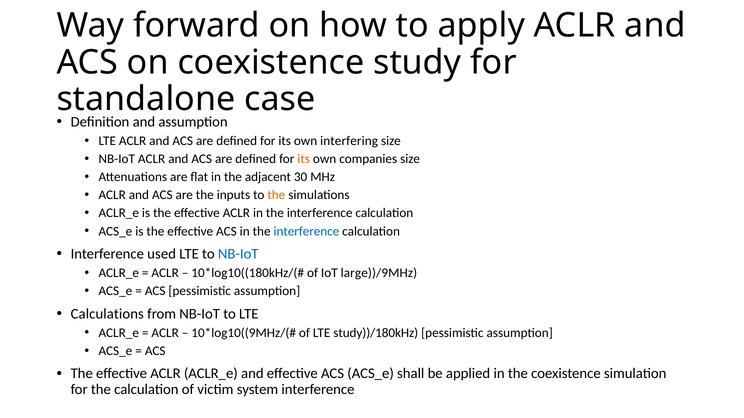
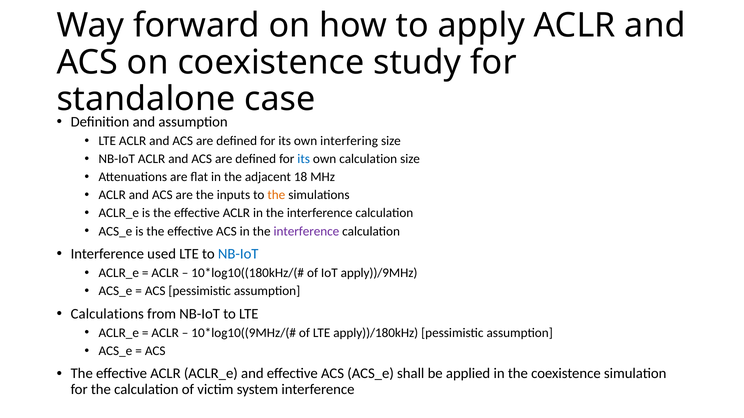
its at (304, 159) colour: orange -> blue
own companies: companies -> calculation
30: 30 -> 18
interference at (306, 232) colour: blue -> purple
large))/9MHz: large))/9MHz -> apply))/9MHz
study))/180kHz: study))/180kHz -> apply))/180kHz
